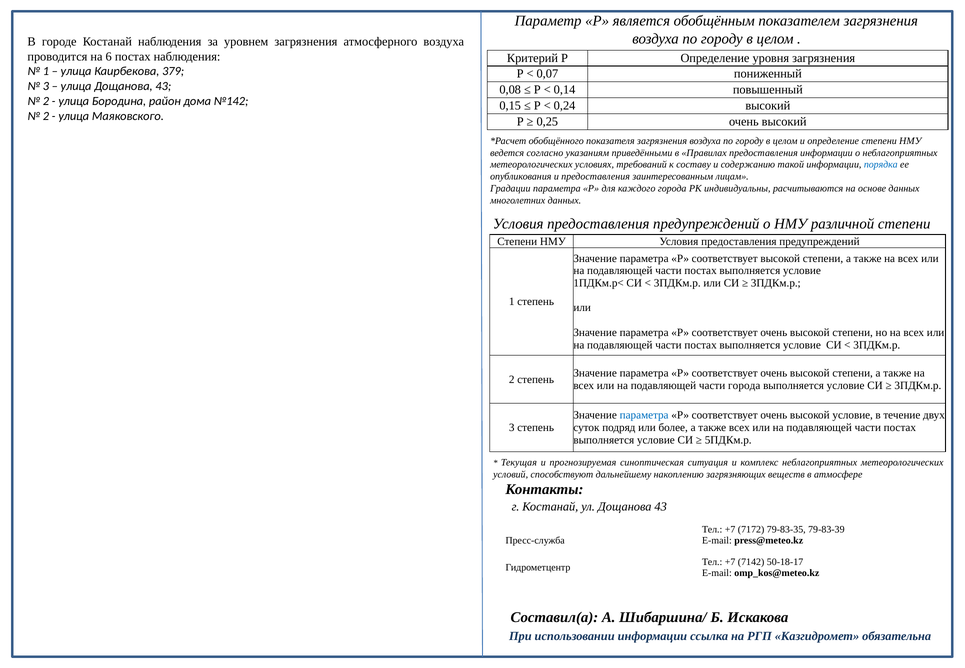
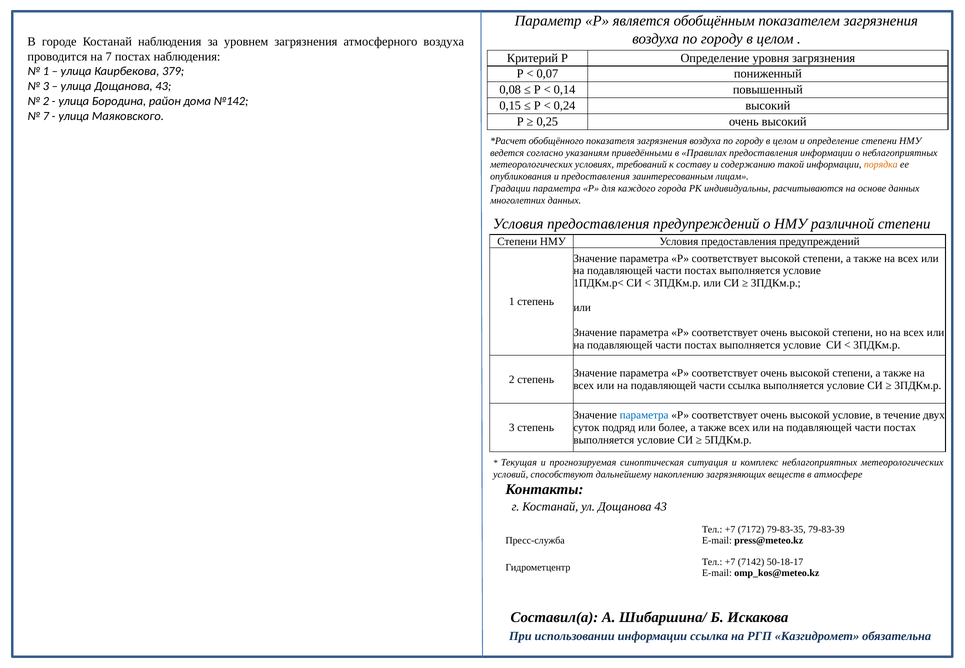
на 6: 6 -> 7
2 at (46, 116): 2 -> 7
порядка colour: blue -> orange
части города: города -> ссылка
